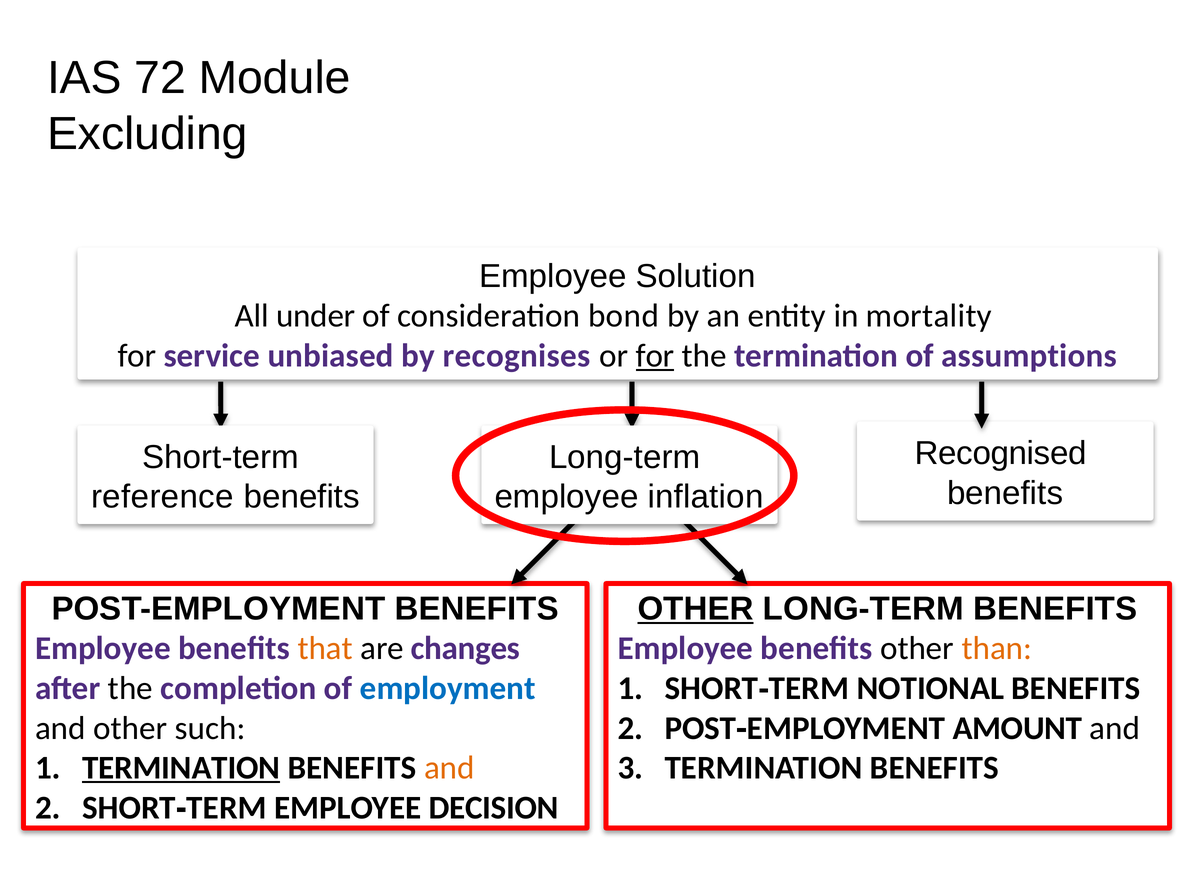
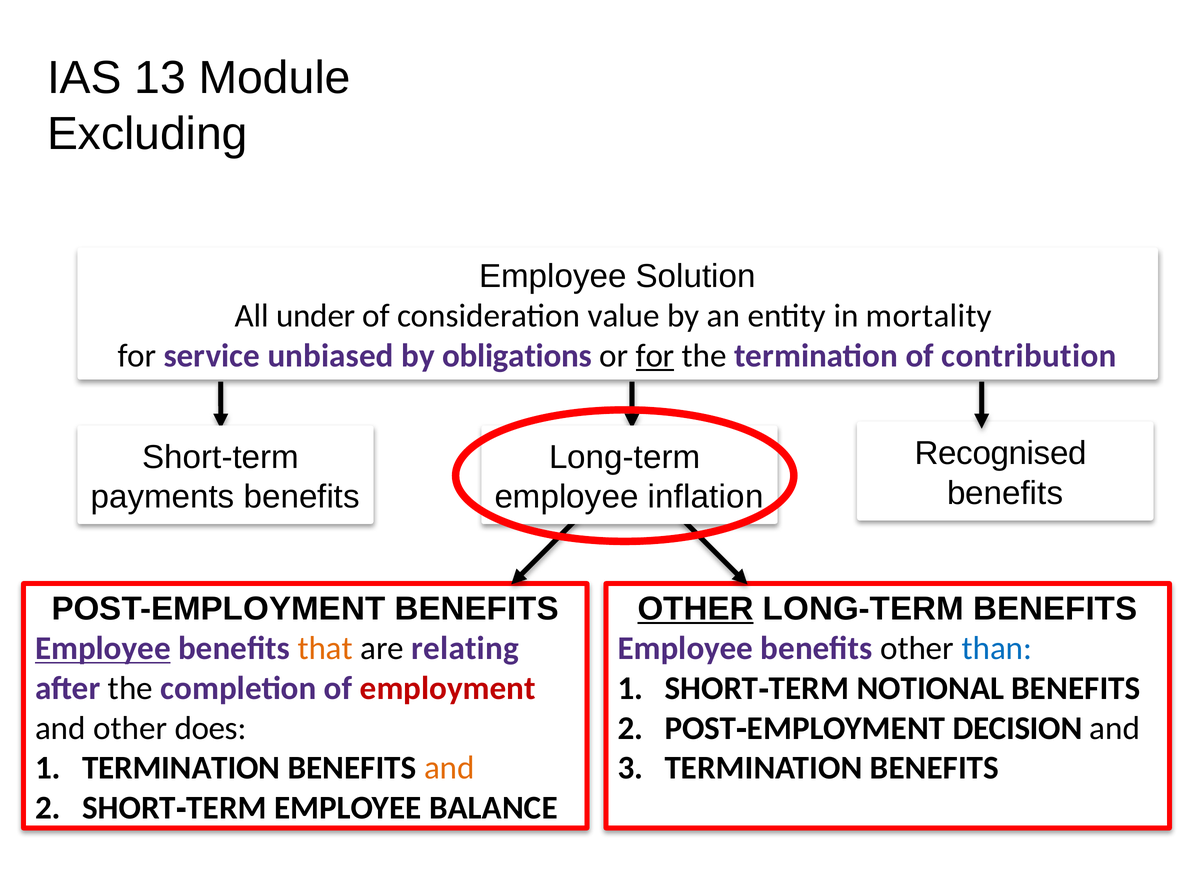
72: 72 -> 13
bond: bond -> value
recognises: recognises -> obligations
assumptions: assumptions -> contribution
reference: reference -> payments
Employee at (103, 648) underline: none -> present
changes: changes -> relating
than colour: orange -> blue
employment at (448, 688) colour: blue -> red
such: such -> does
AMOUNT: AMOUNT -> DECISION
TERMINATION at (181, 768) underline: present -> none
DECISION: DECISION -> BALANCE
